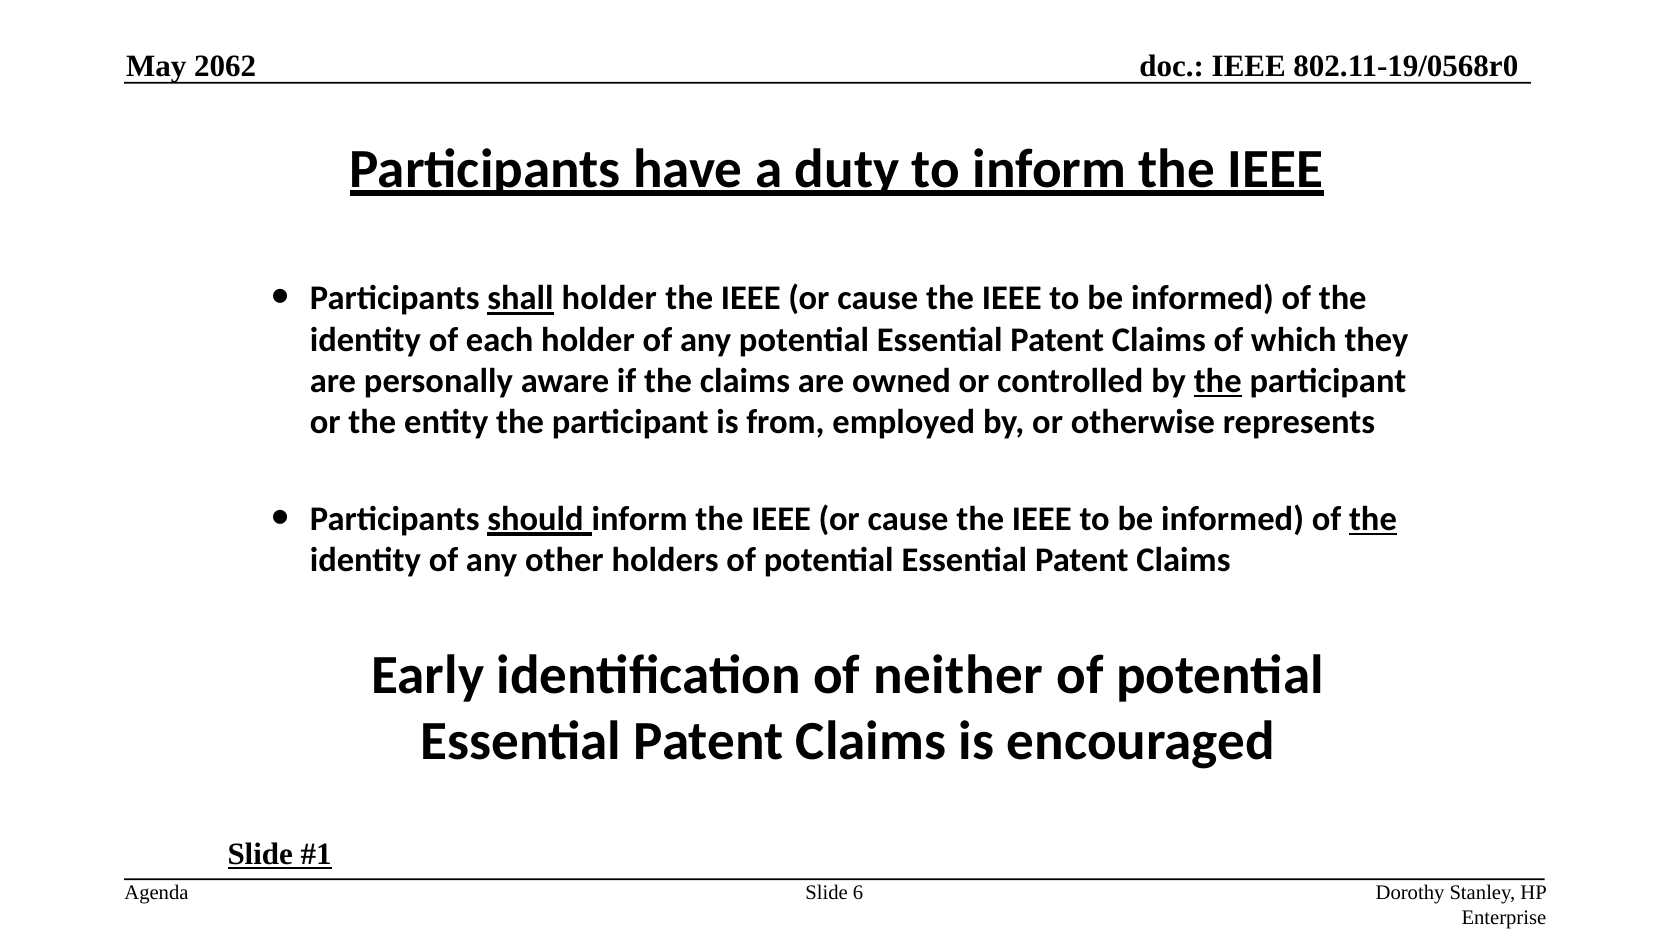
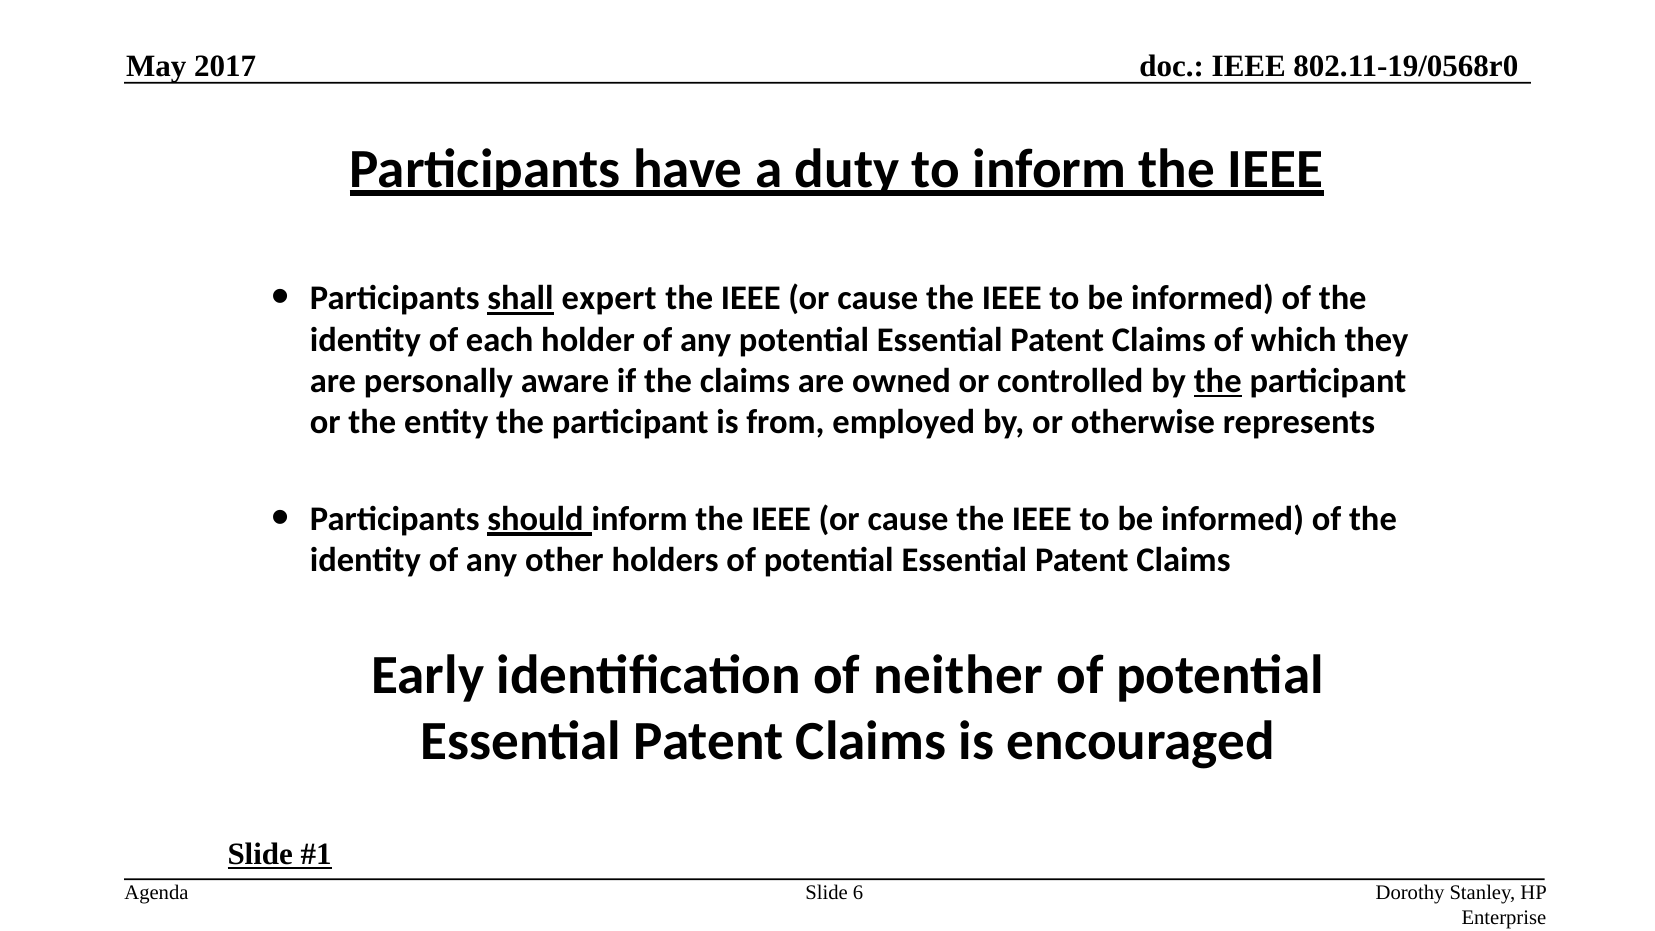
2062: 2062 -> 2017
shall holder: holder -> expert
the at (1373, 519) underline: present -> none
